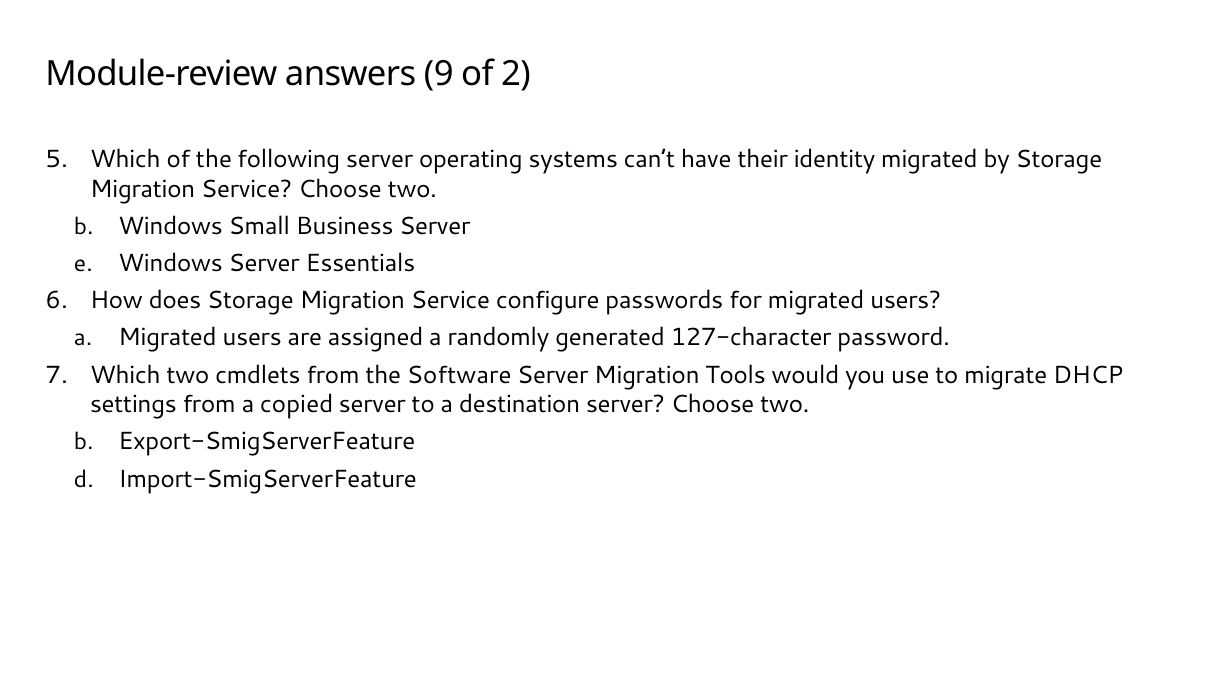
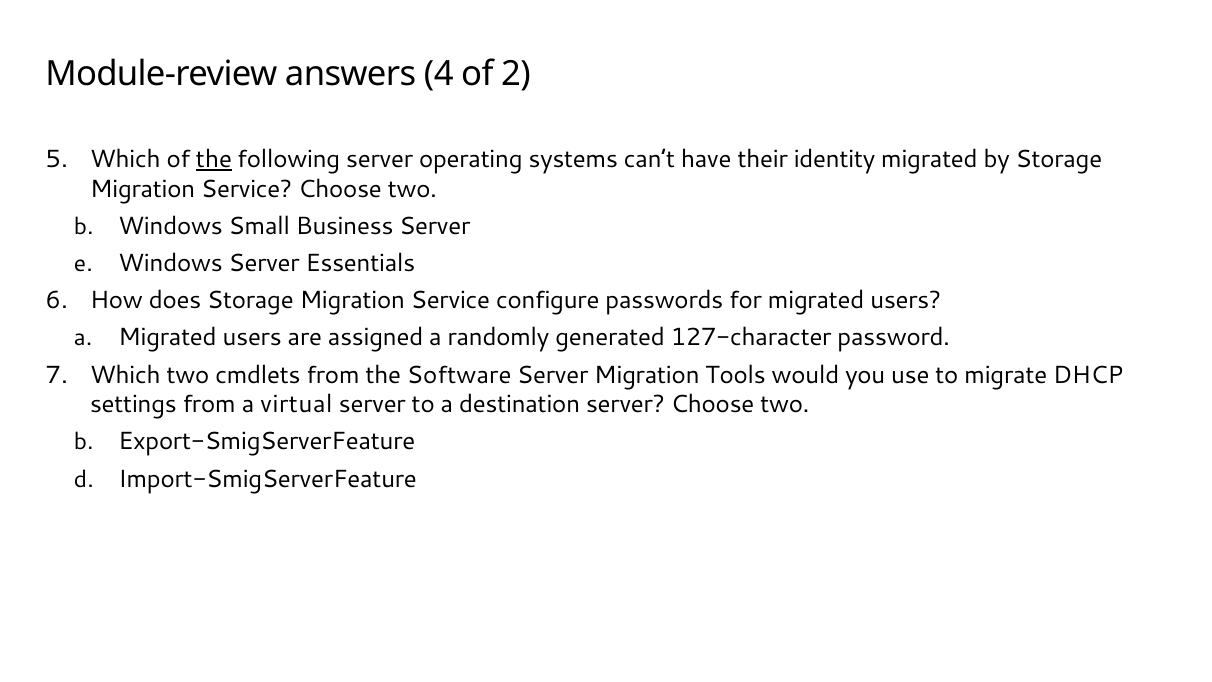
9: 9 -> 4
the at (214, 159) underline: none -> present
copied: copied -> virtual
